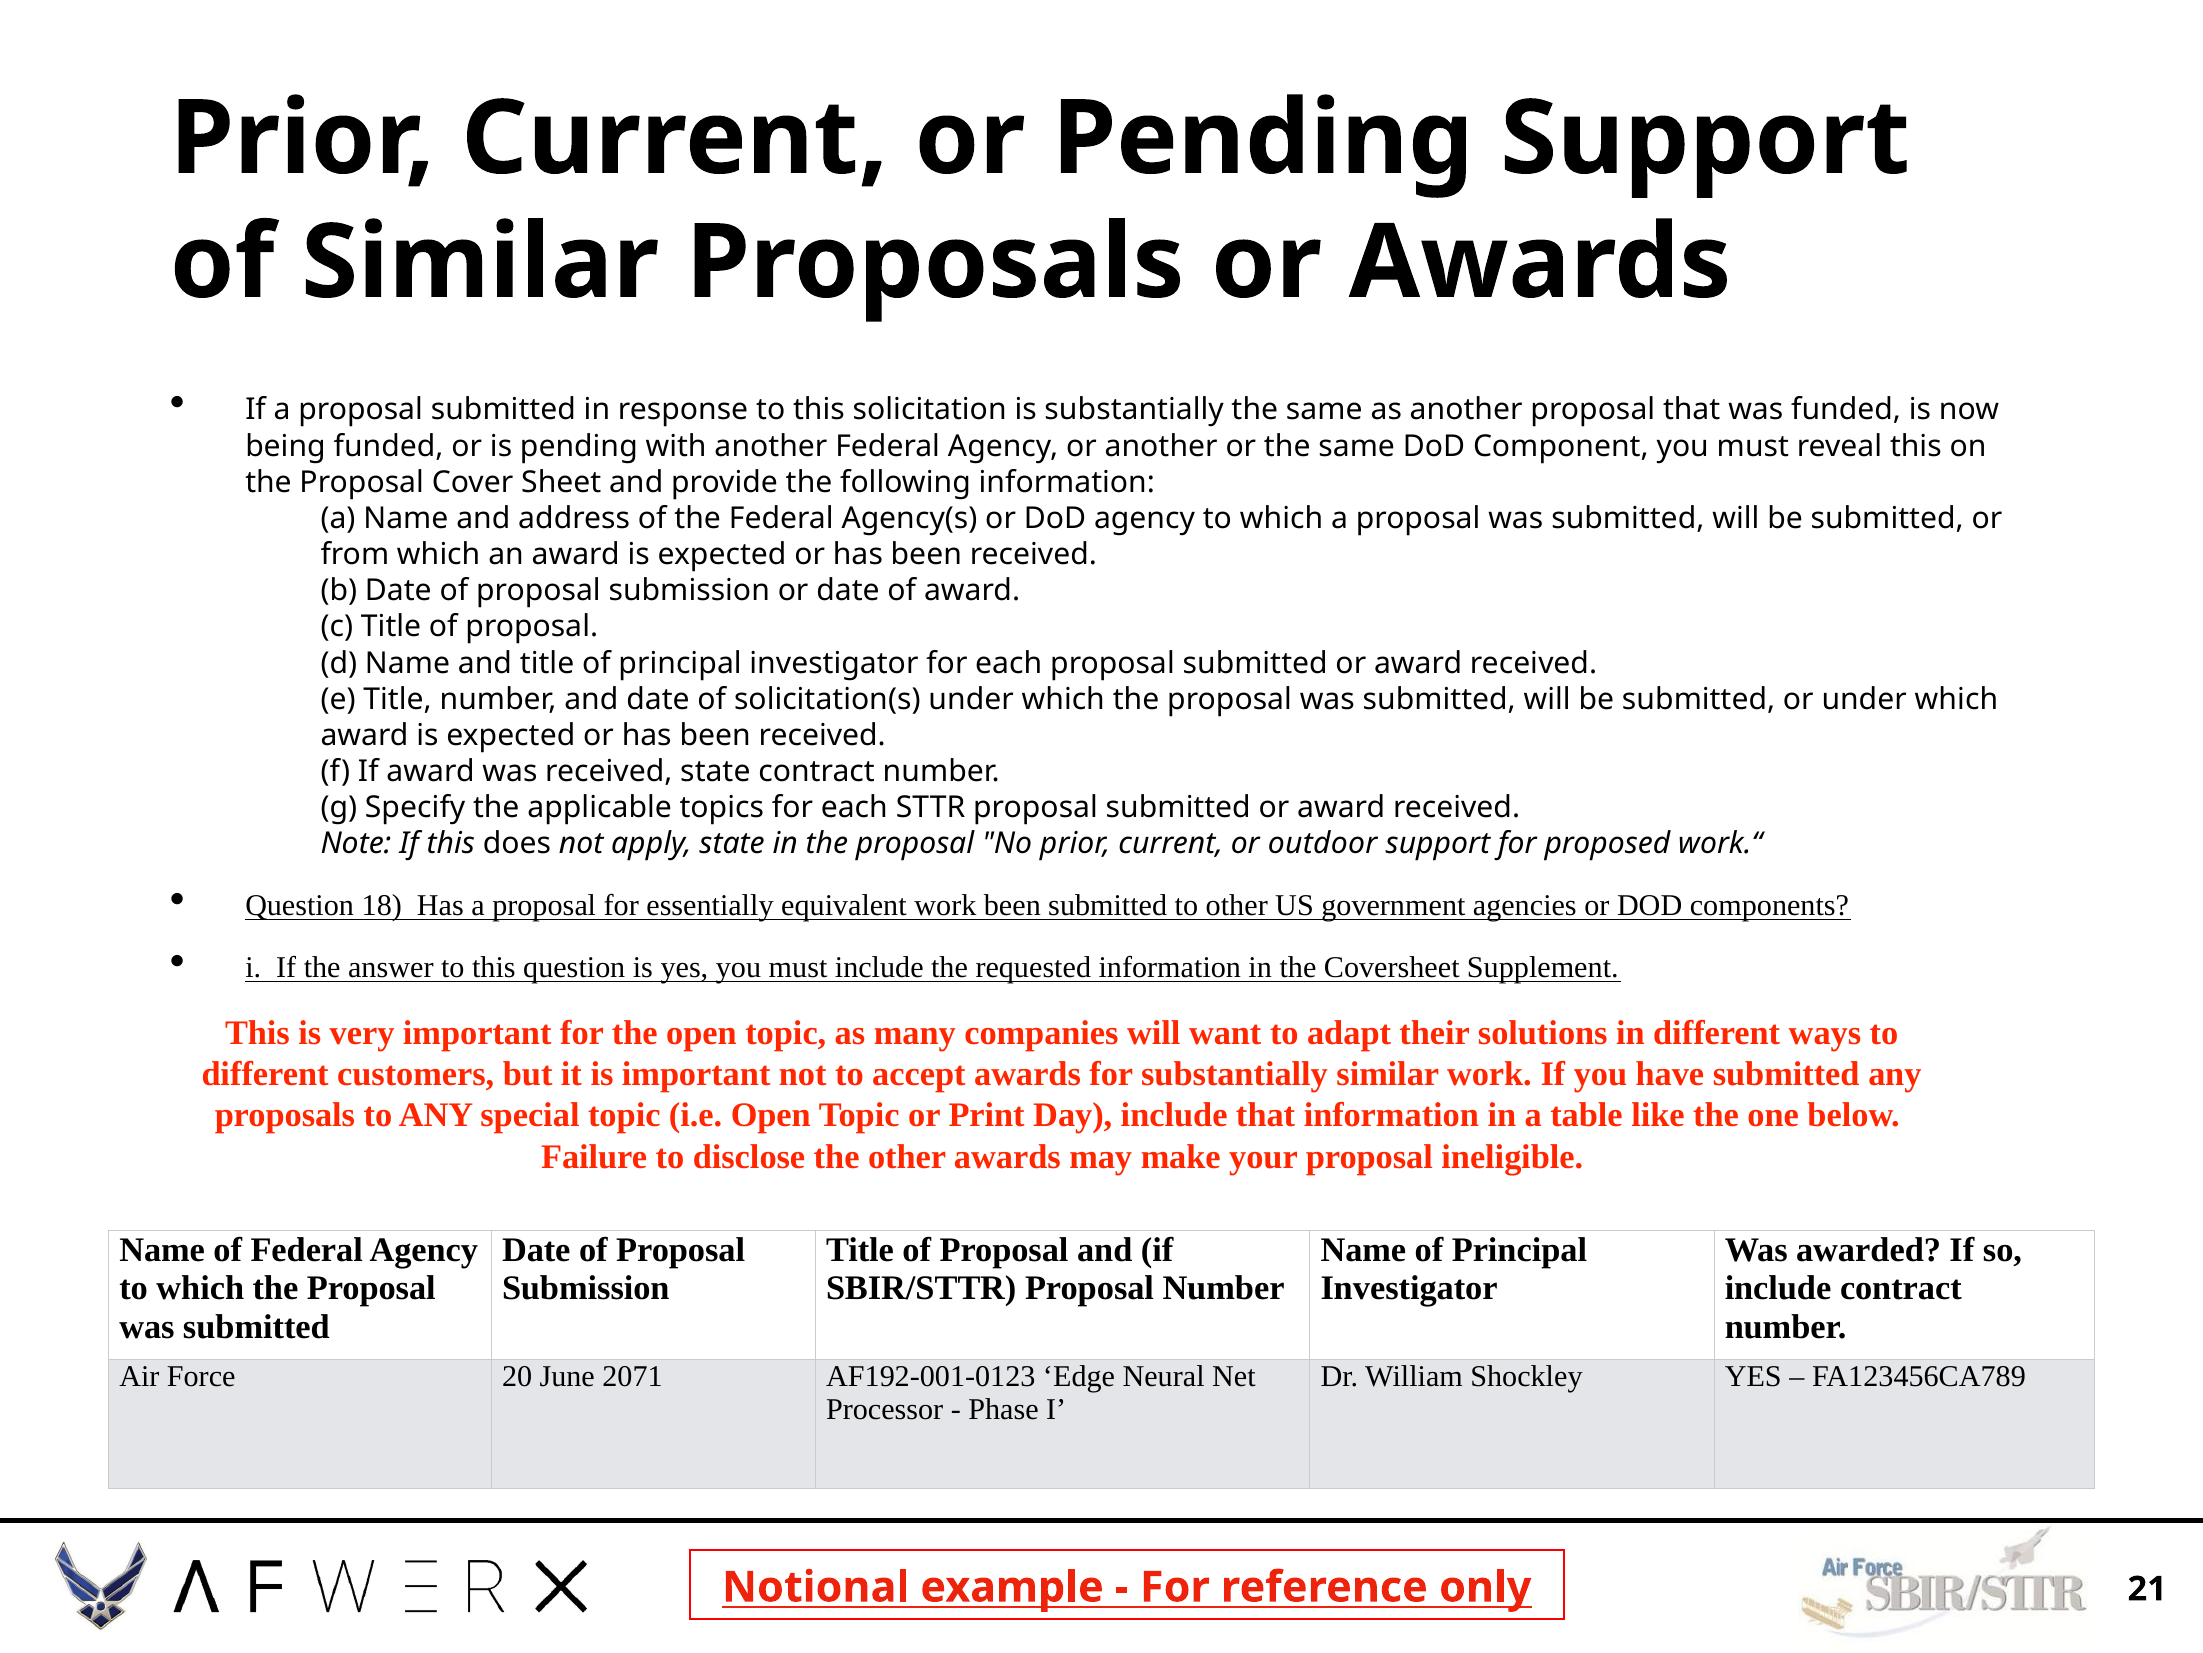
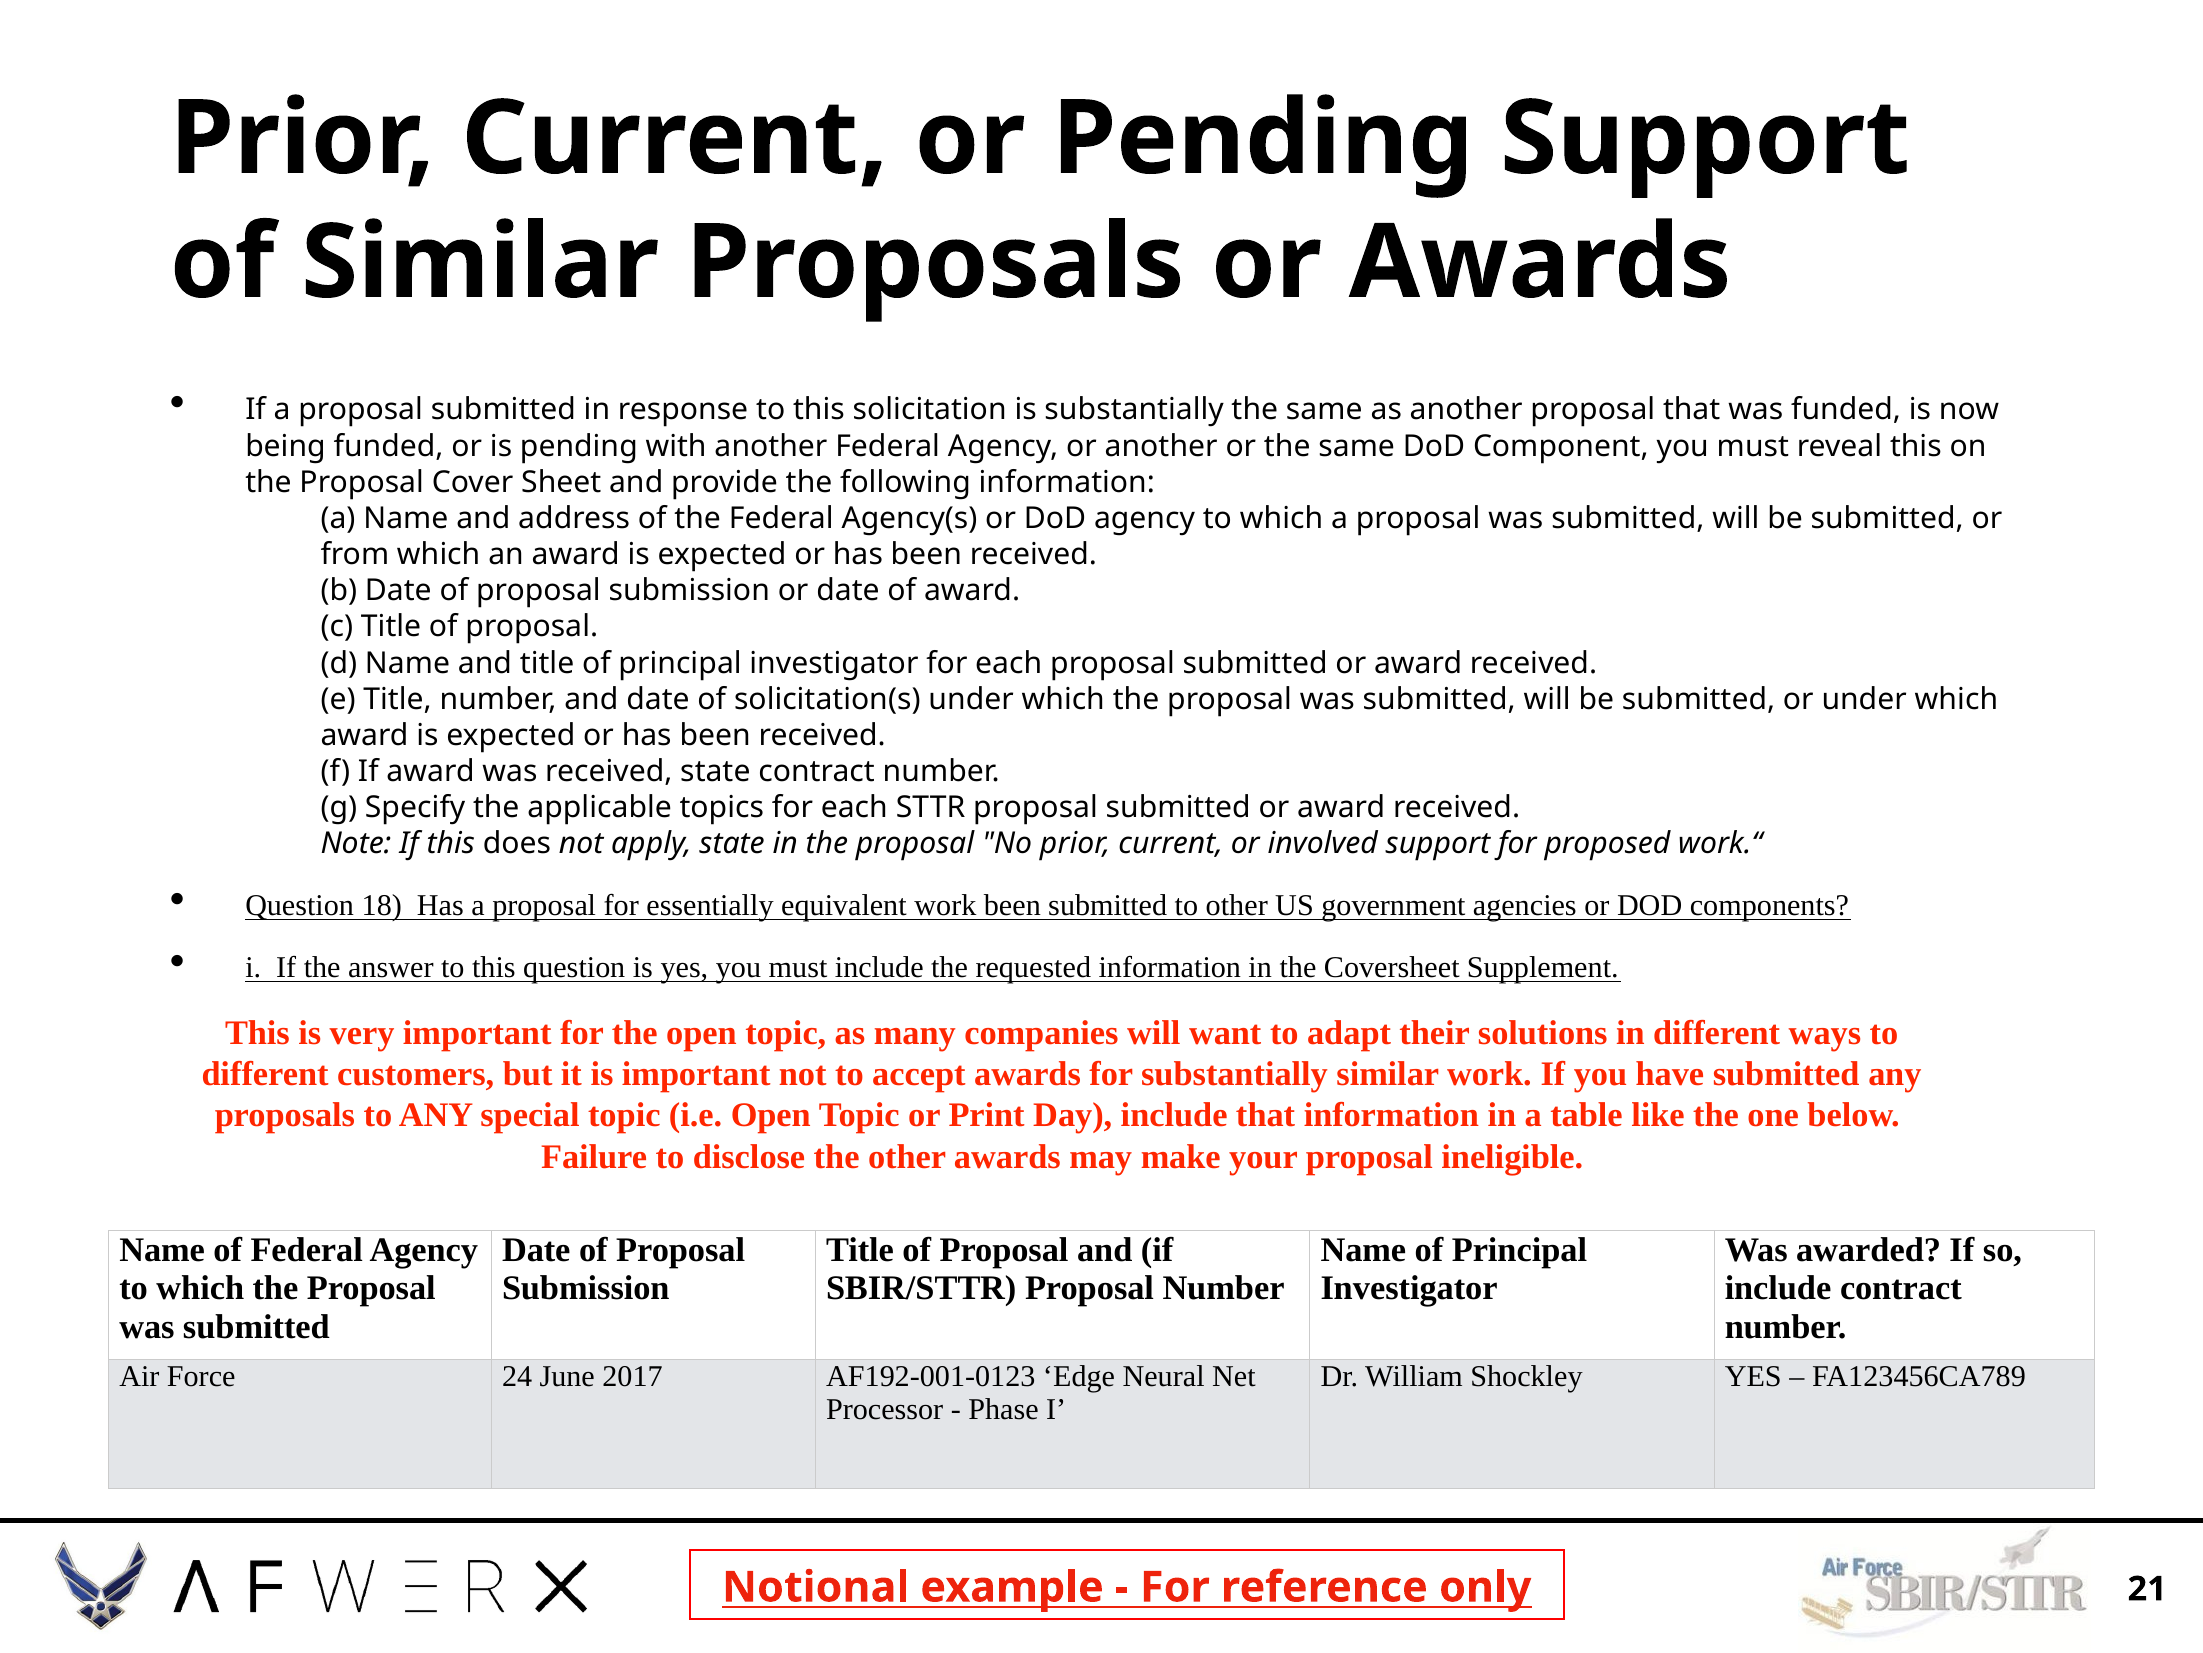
outdoor: outdoor -> involved
20: 20 -> 24
2071: 2071 -> 2017
